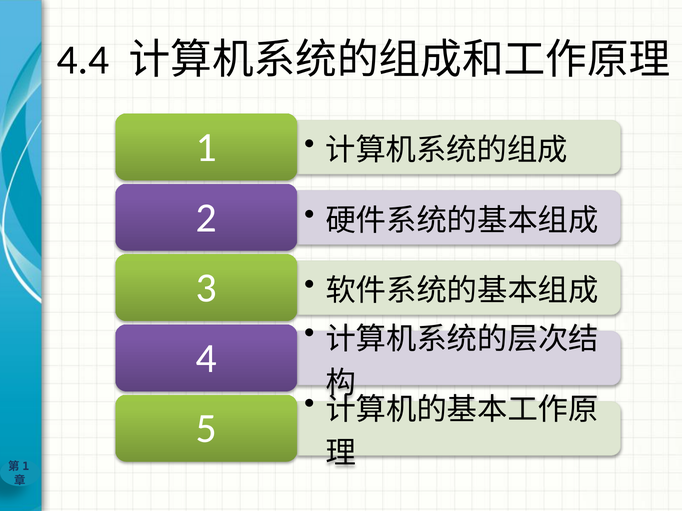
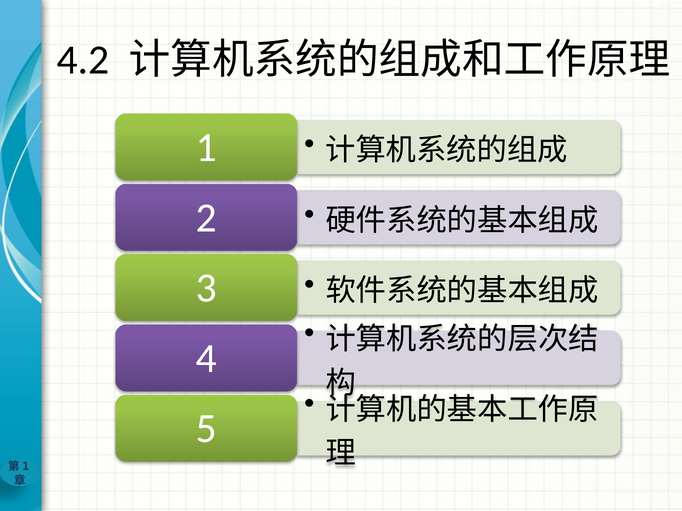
4.4: 4.4 -> 4.2
